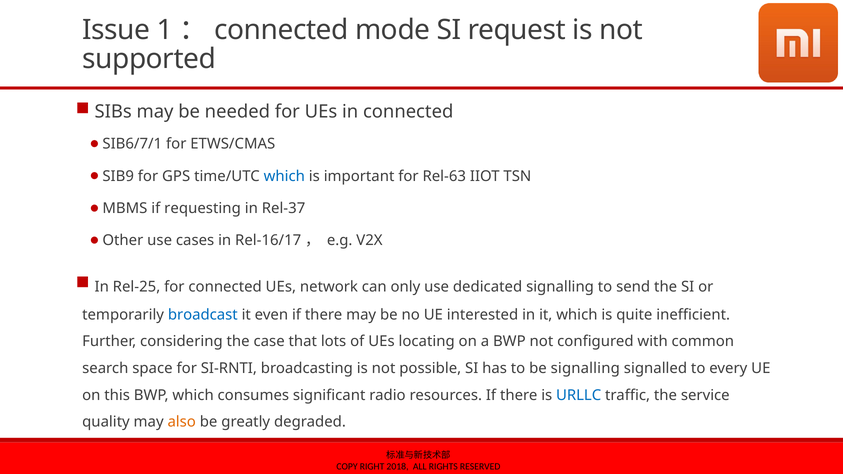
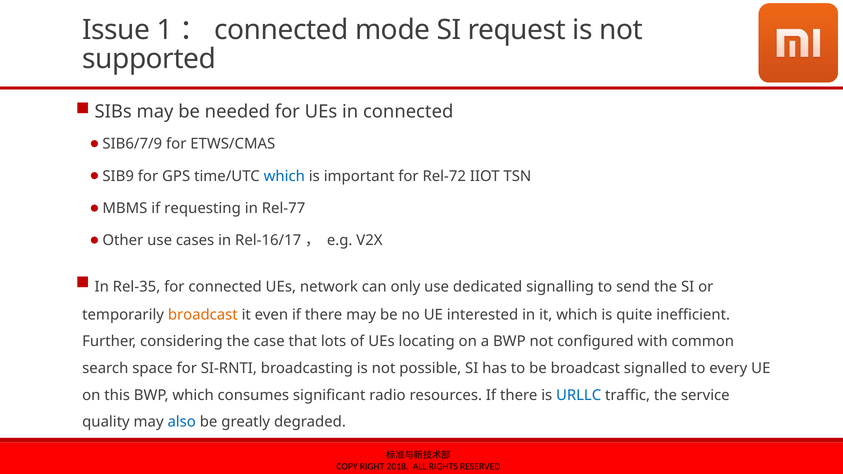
SIB6/7/1: SIB6/7/1 -> SIB6/7/9
Rel-63: Rel-63 -> Rel-72
Rel-37: Rel-37 -> Rel-77
Rel-25: Rel-25 -> Rel-35
broadcast at (203, 315) colour: blue -> orange
be signalling: signalling -> broadcast
also colour: orange -> blue
